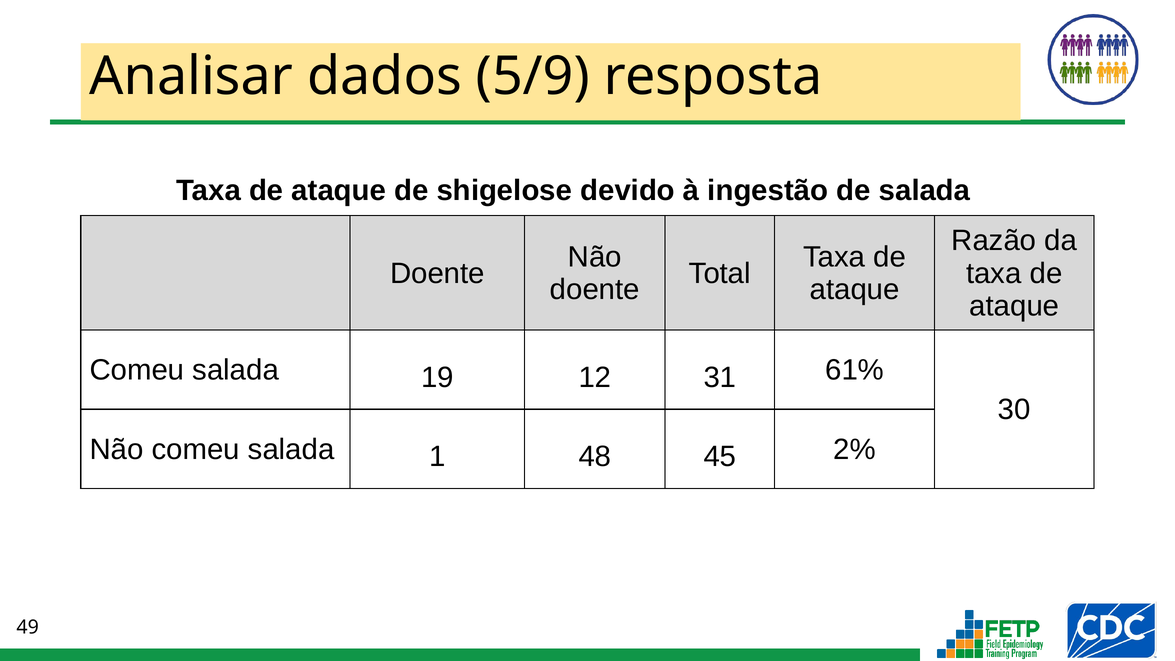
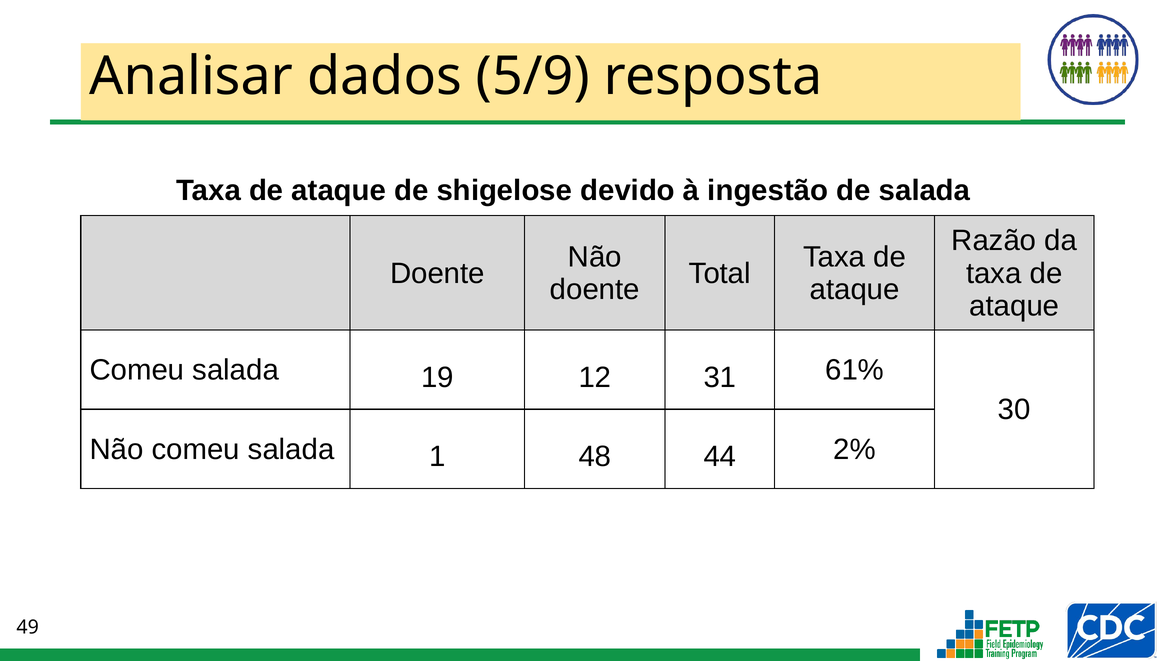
45: 45 -> 44
